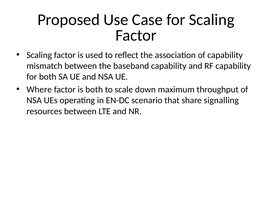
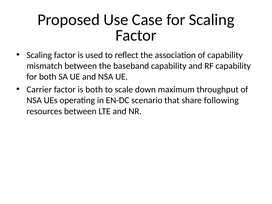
Where: Where -> Carrier
signalling: signalling -> following
